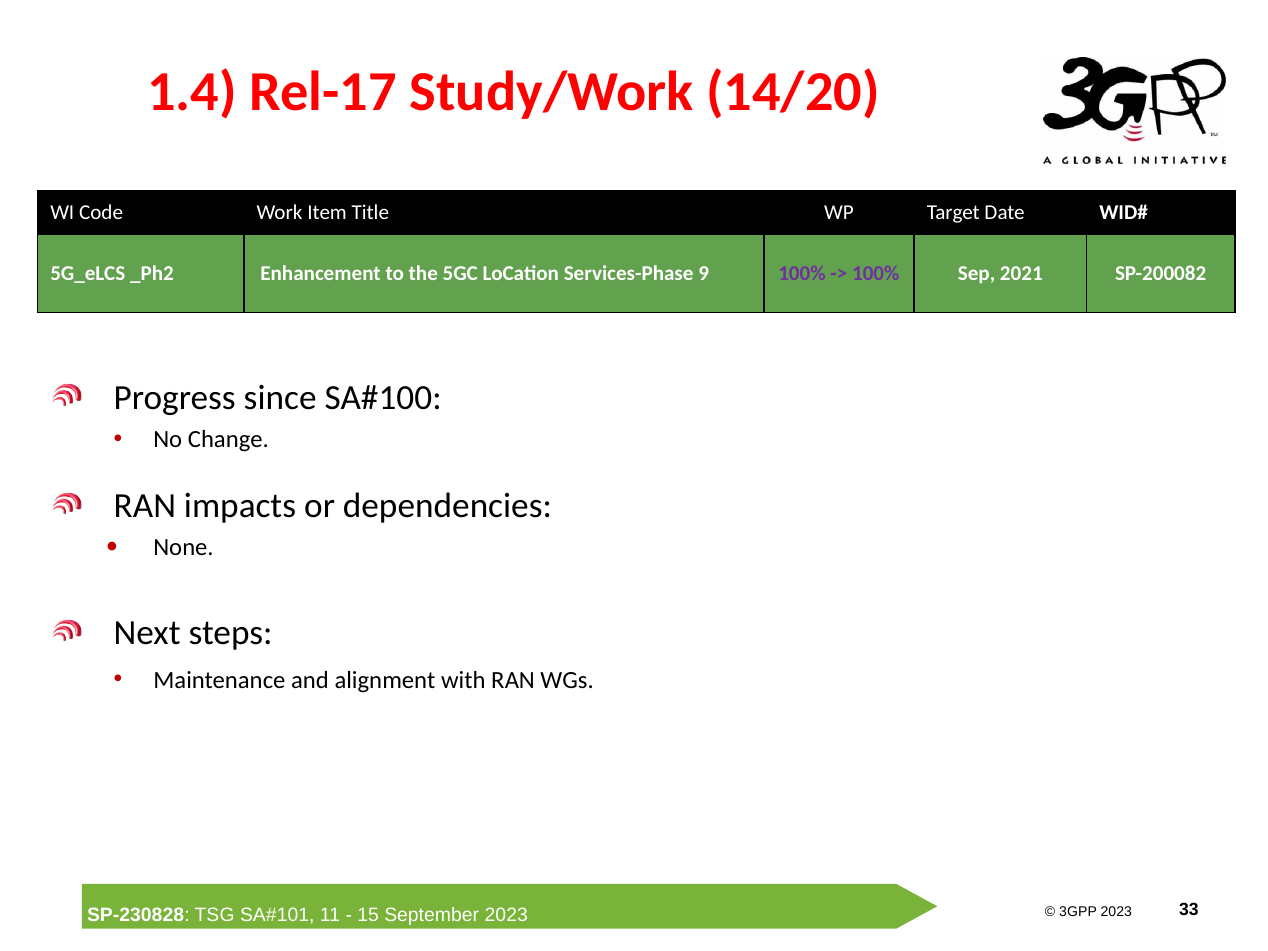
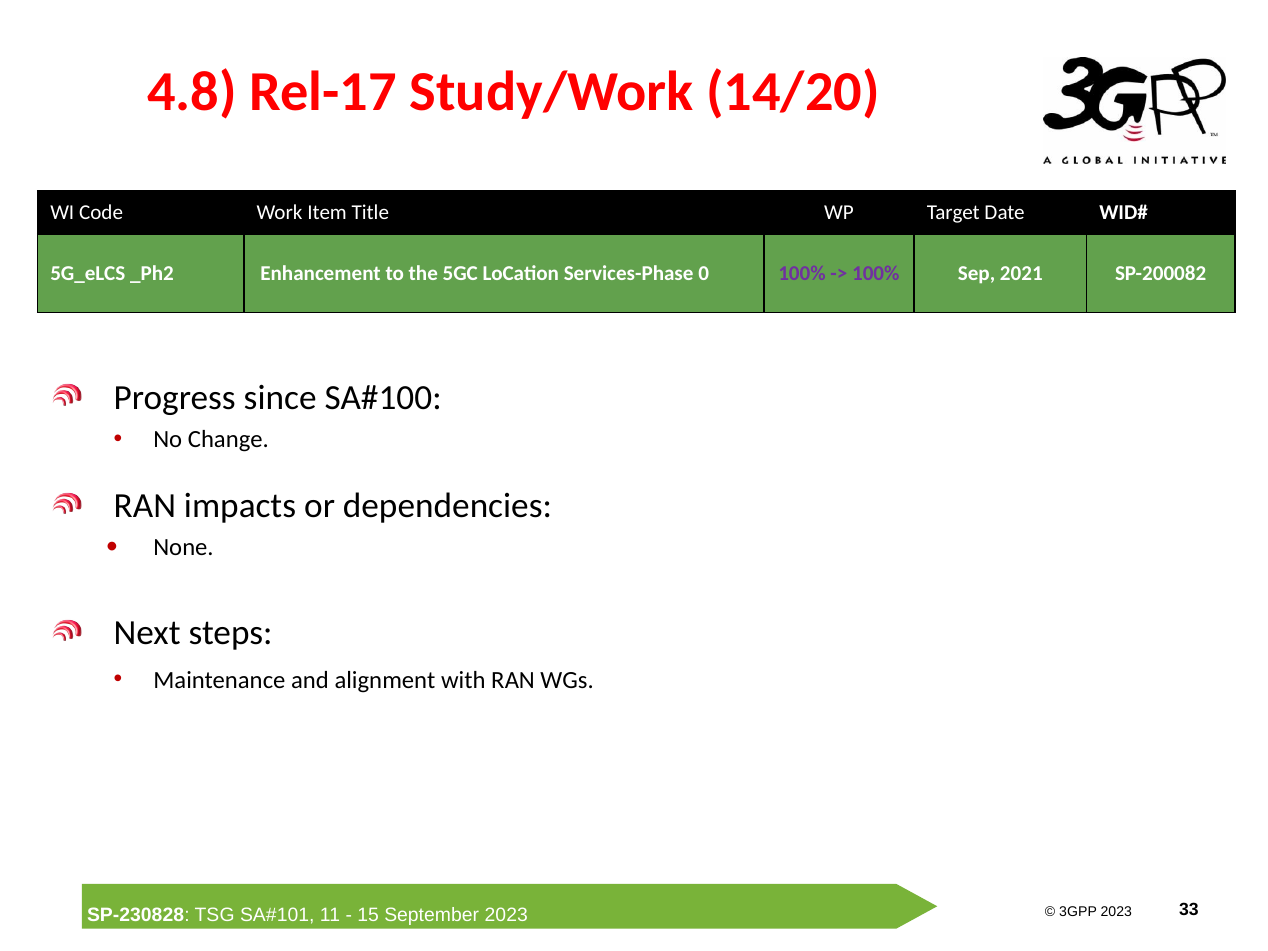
1.4: 1.4 -> 4.8
9: 9 -> 0
